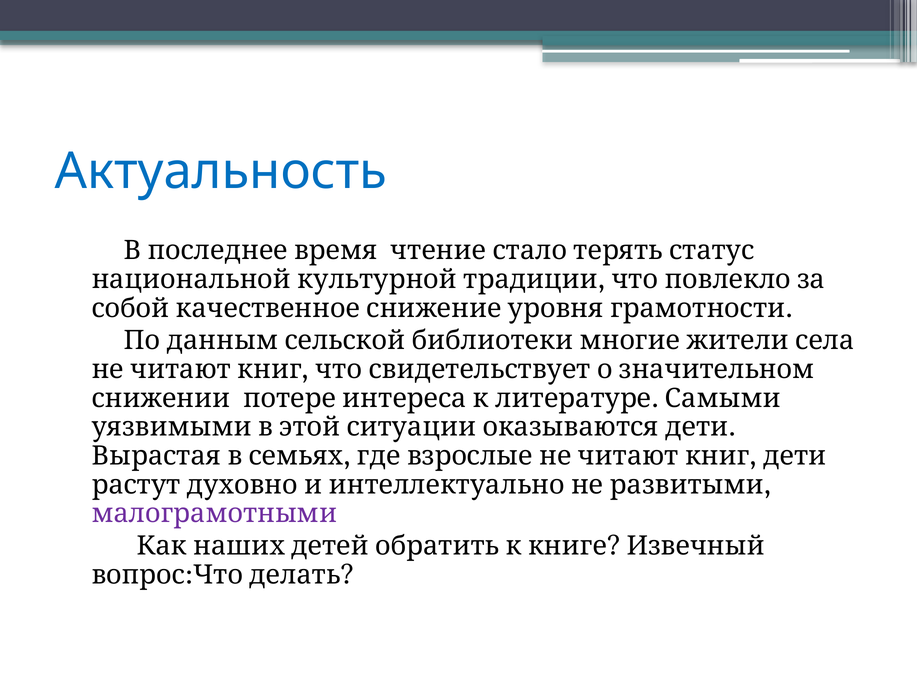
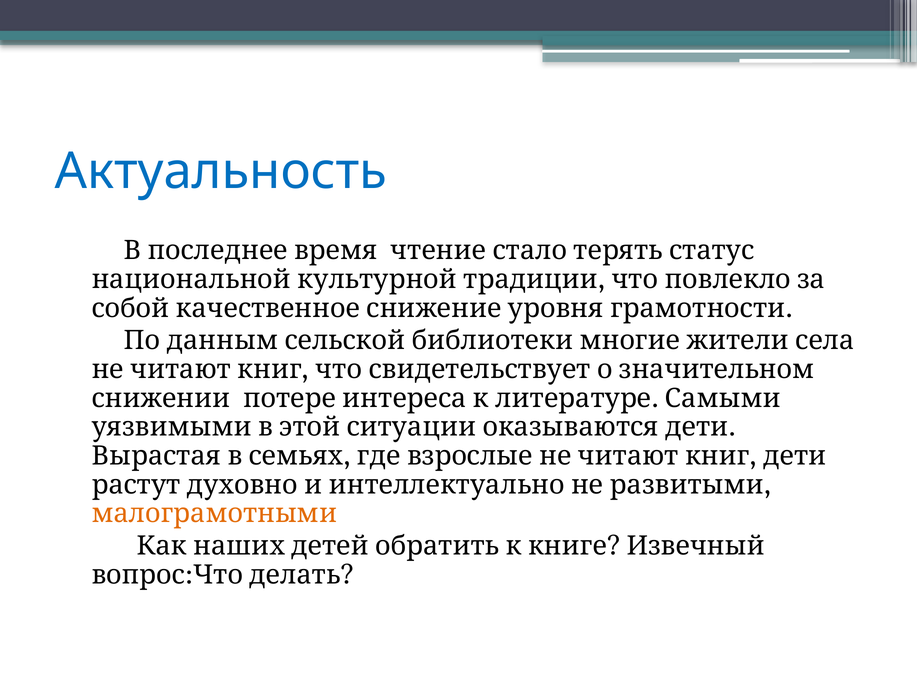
малограмотными colour: purple -> orange
